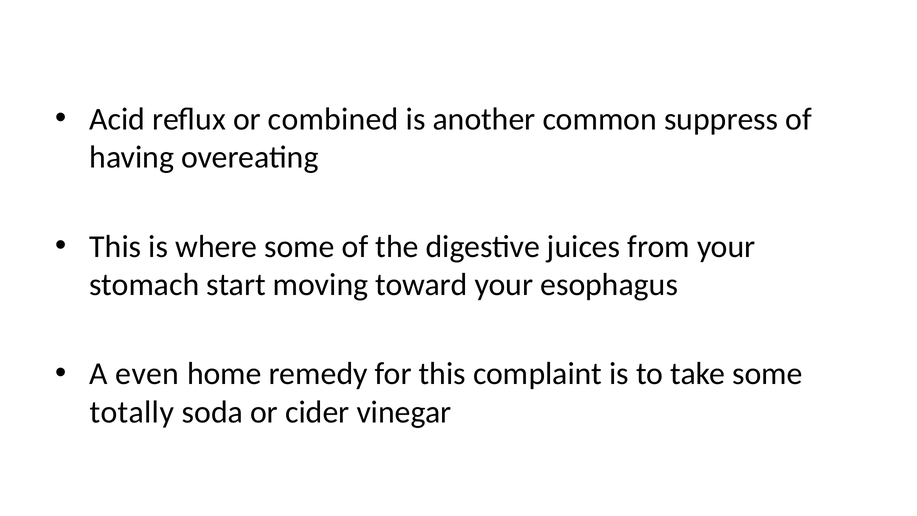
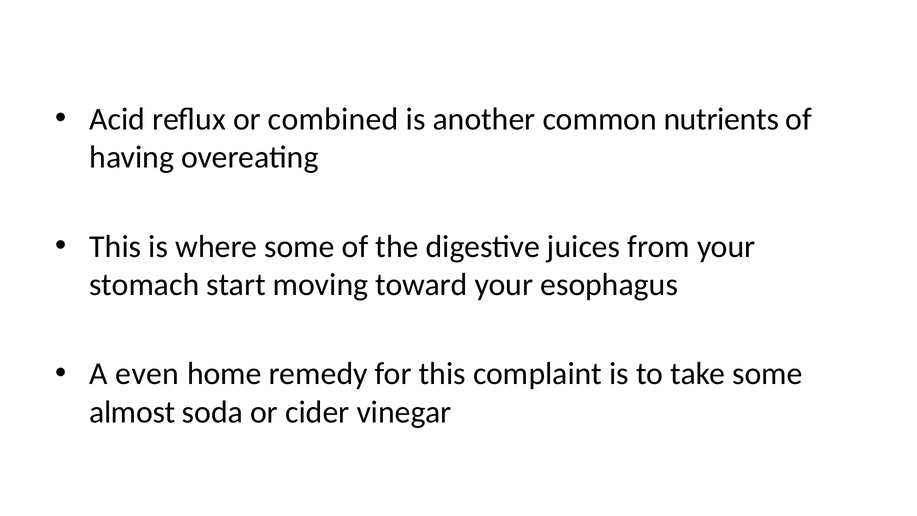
suppress: suppress -> nutrients
totally: totally -> almost
